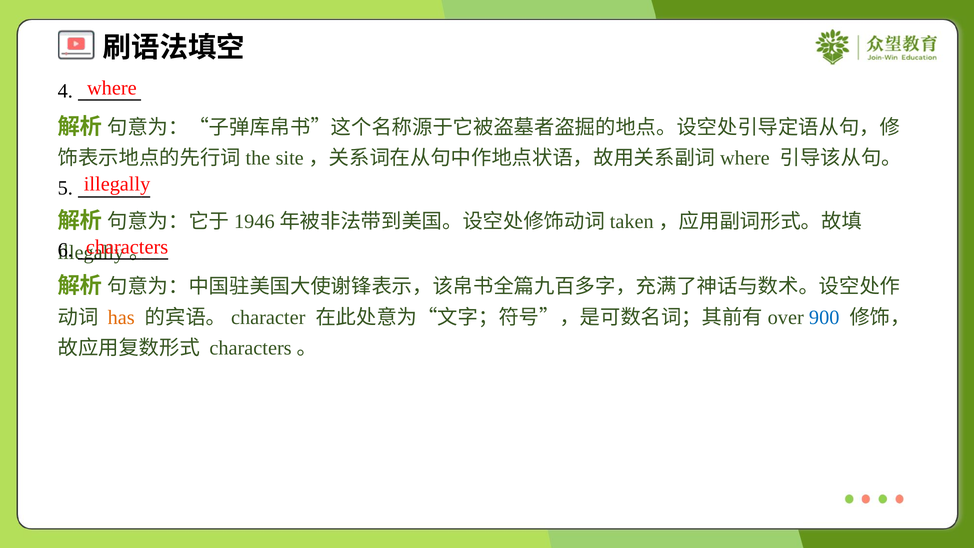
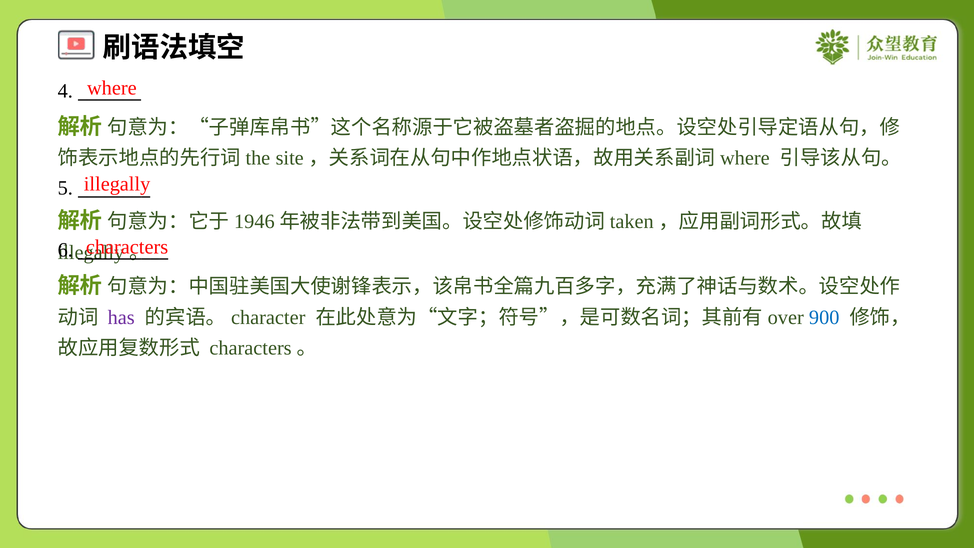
has colour: orange -> purple
